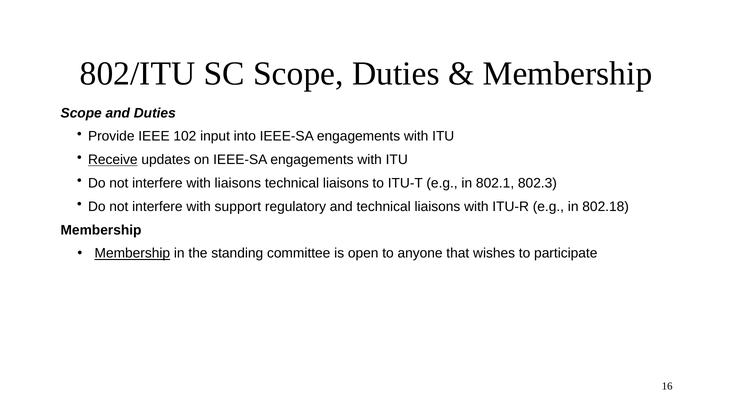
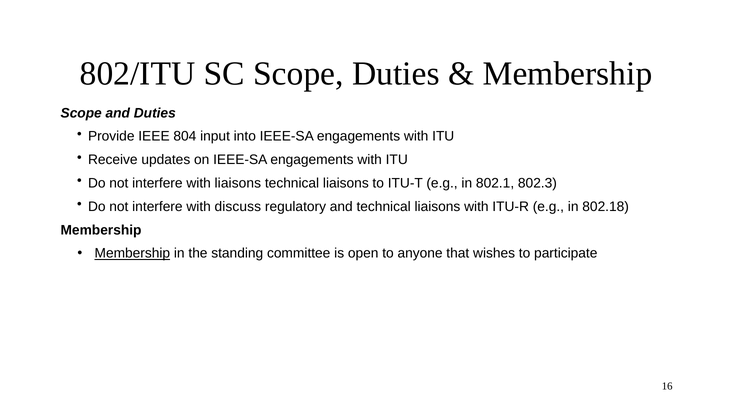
102: 102 -> 804
Receive underline: present -> none
support: support -> discuss
